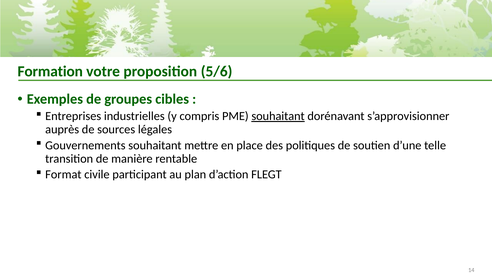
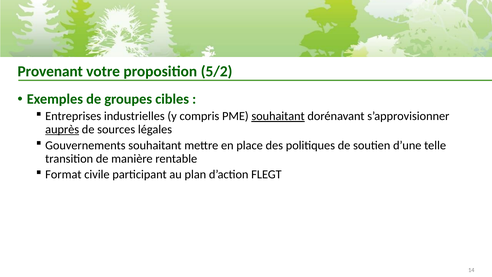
Formation: Formation -> Provenant
5/6: 5/6 -> 5/2
auprès underline: none -> present
